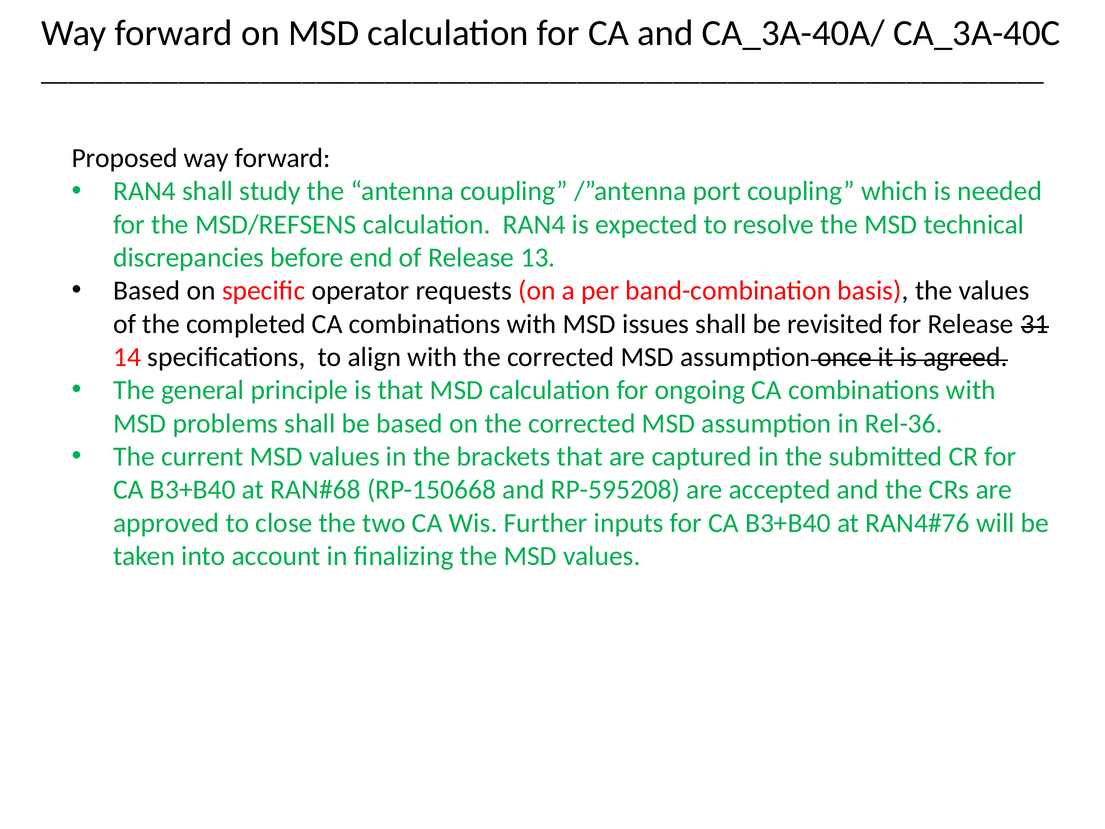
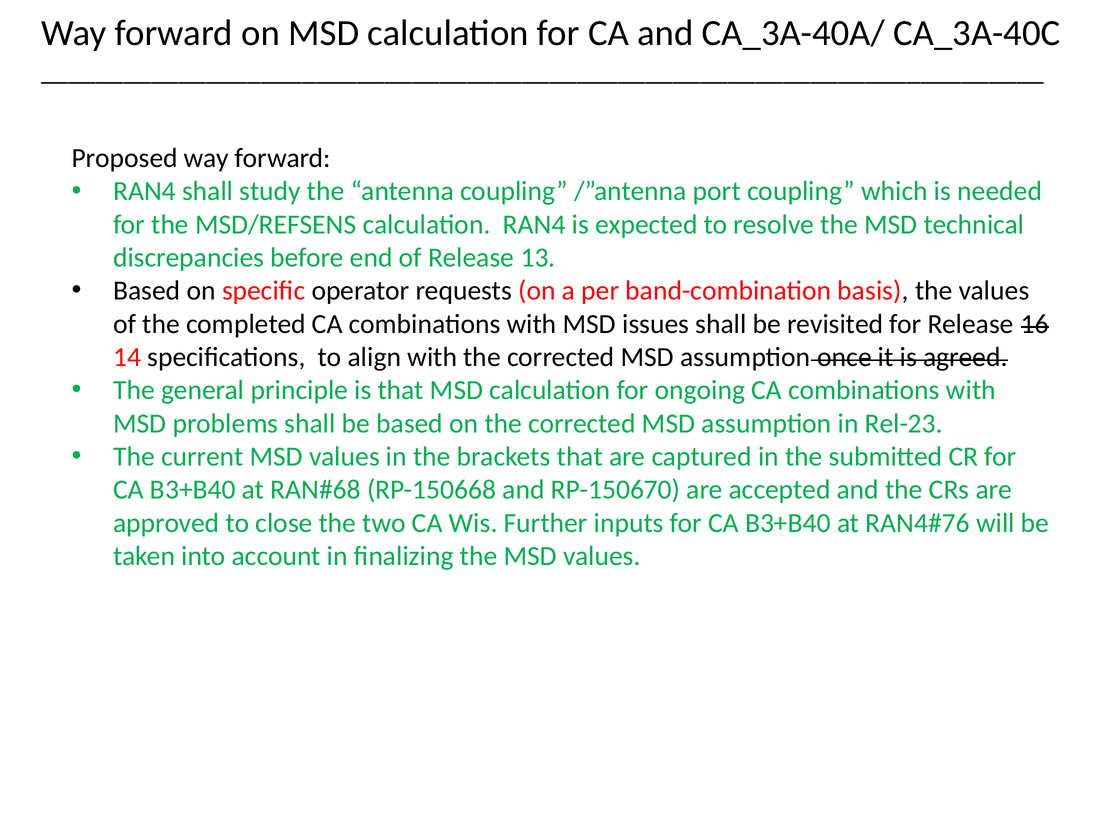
31: 31 -> 16
Rel-36: Rel-36 -> Rel-23
RP-595208: RP-595208 -> RP-150670
